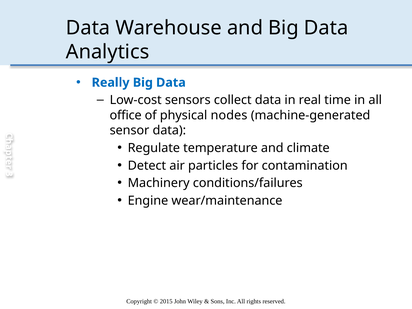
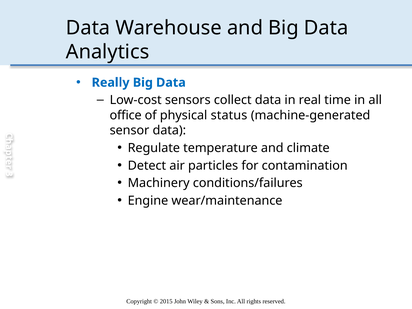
nodes: nodes -> status
